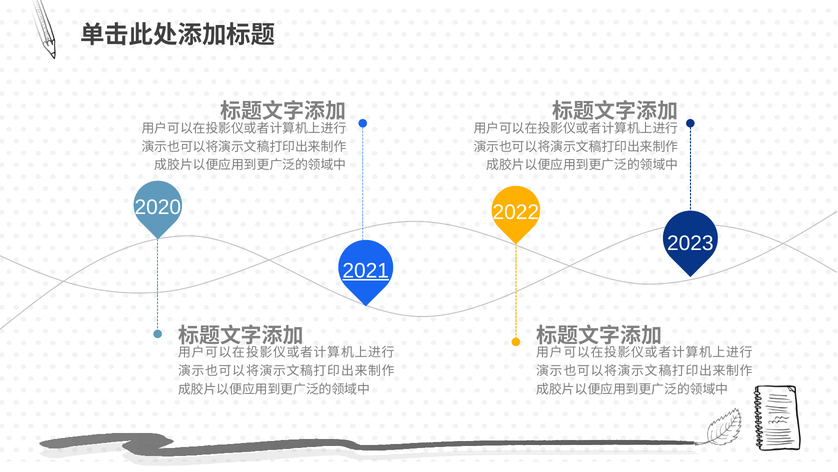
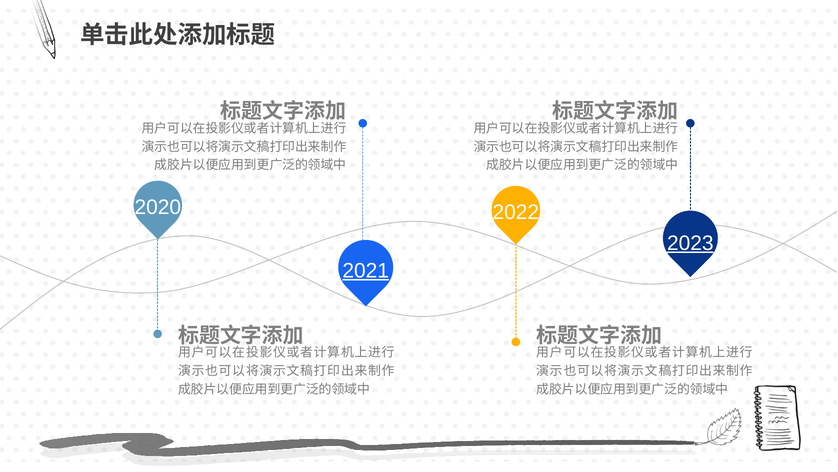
2023 underline: none -> present
